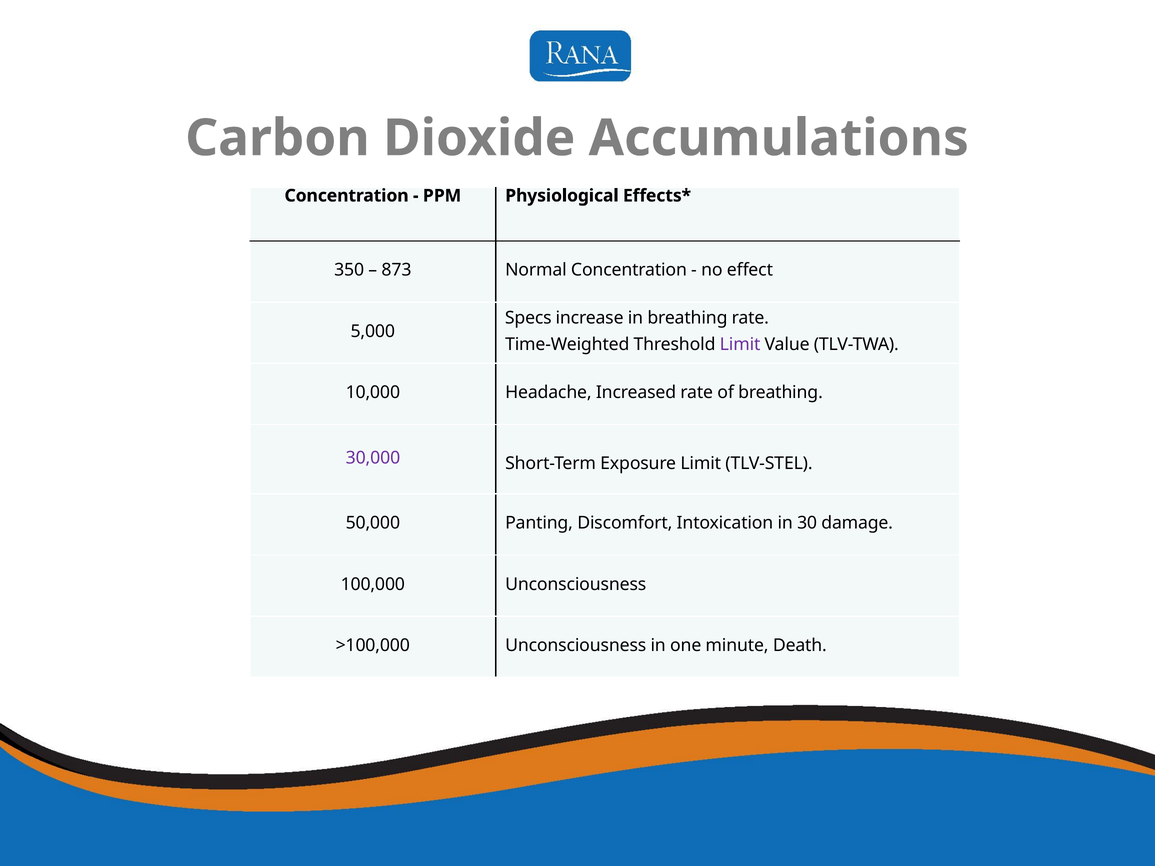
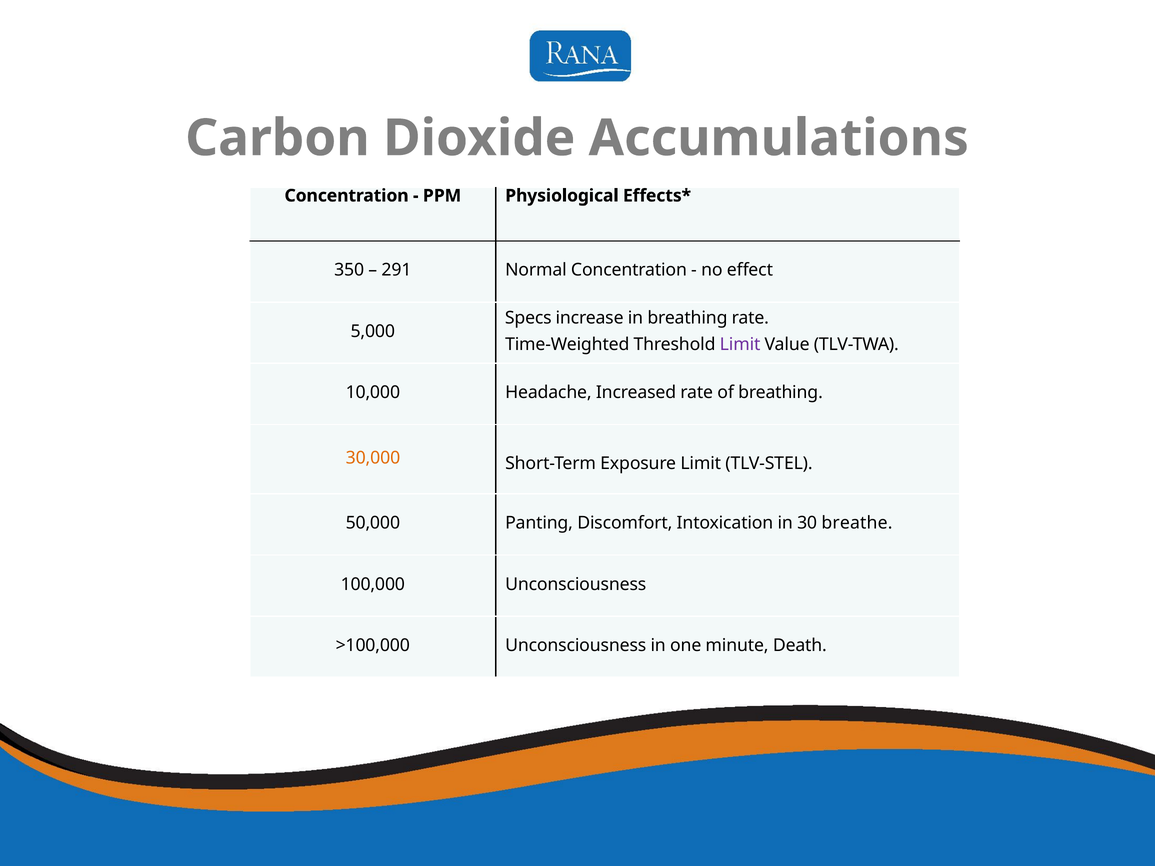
873: 873 -> 291
30,000 colour: purple -> orange
damage: damage -> breathe
